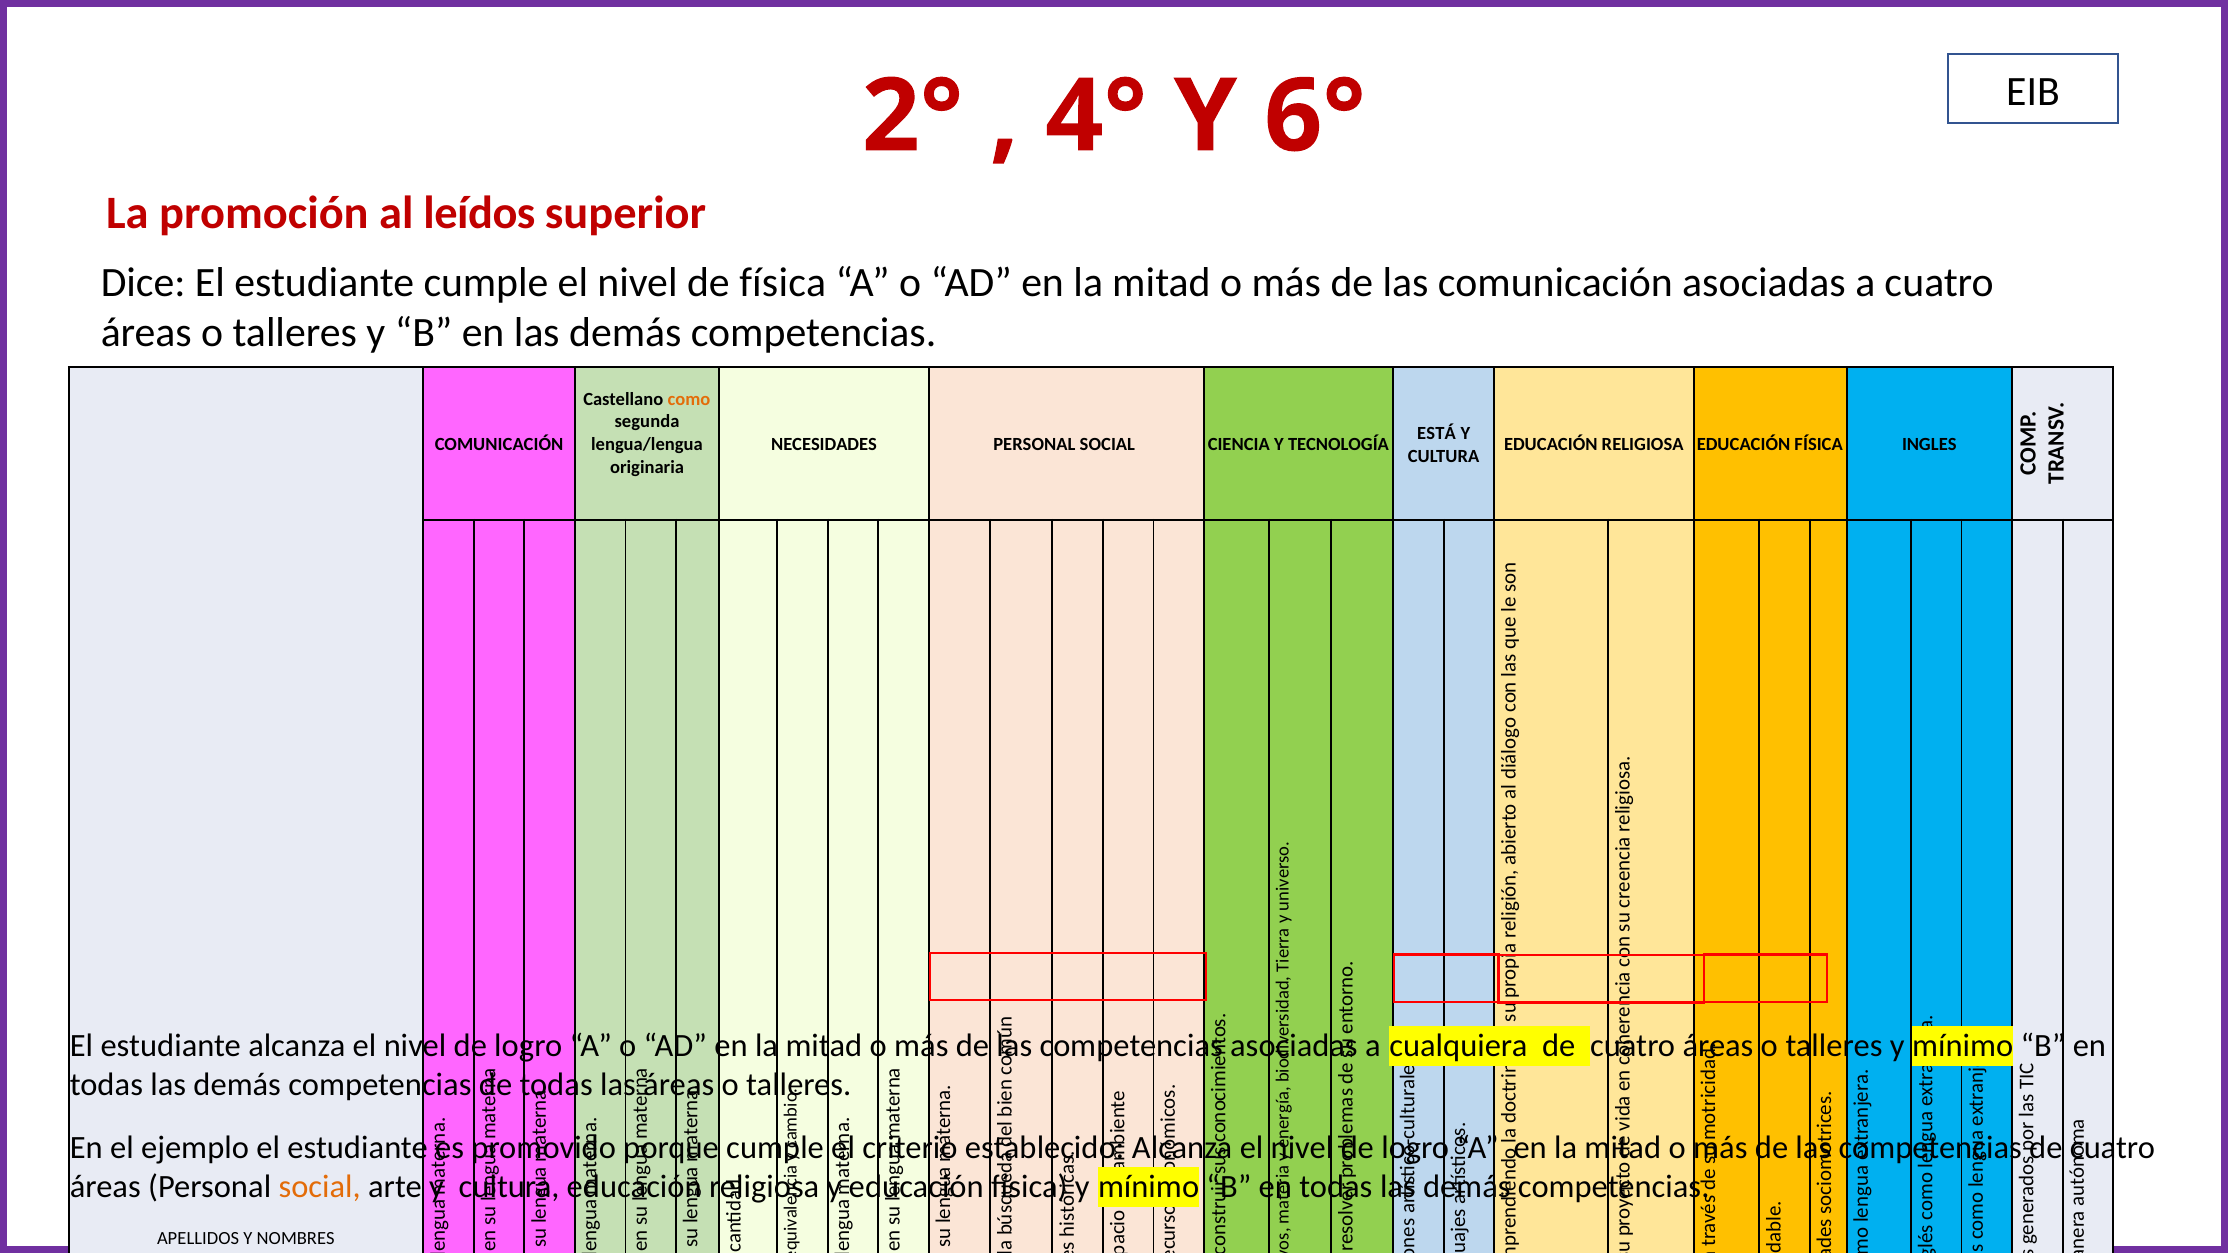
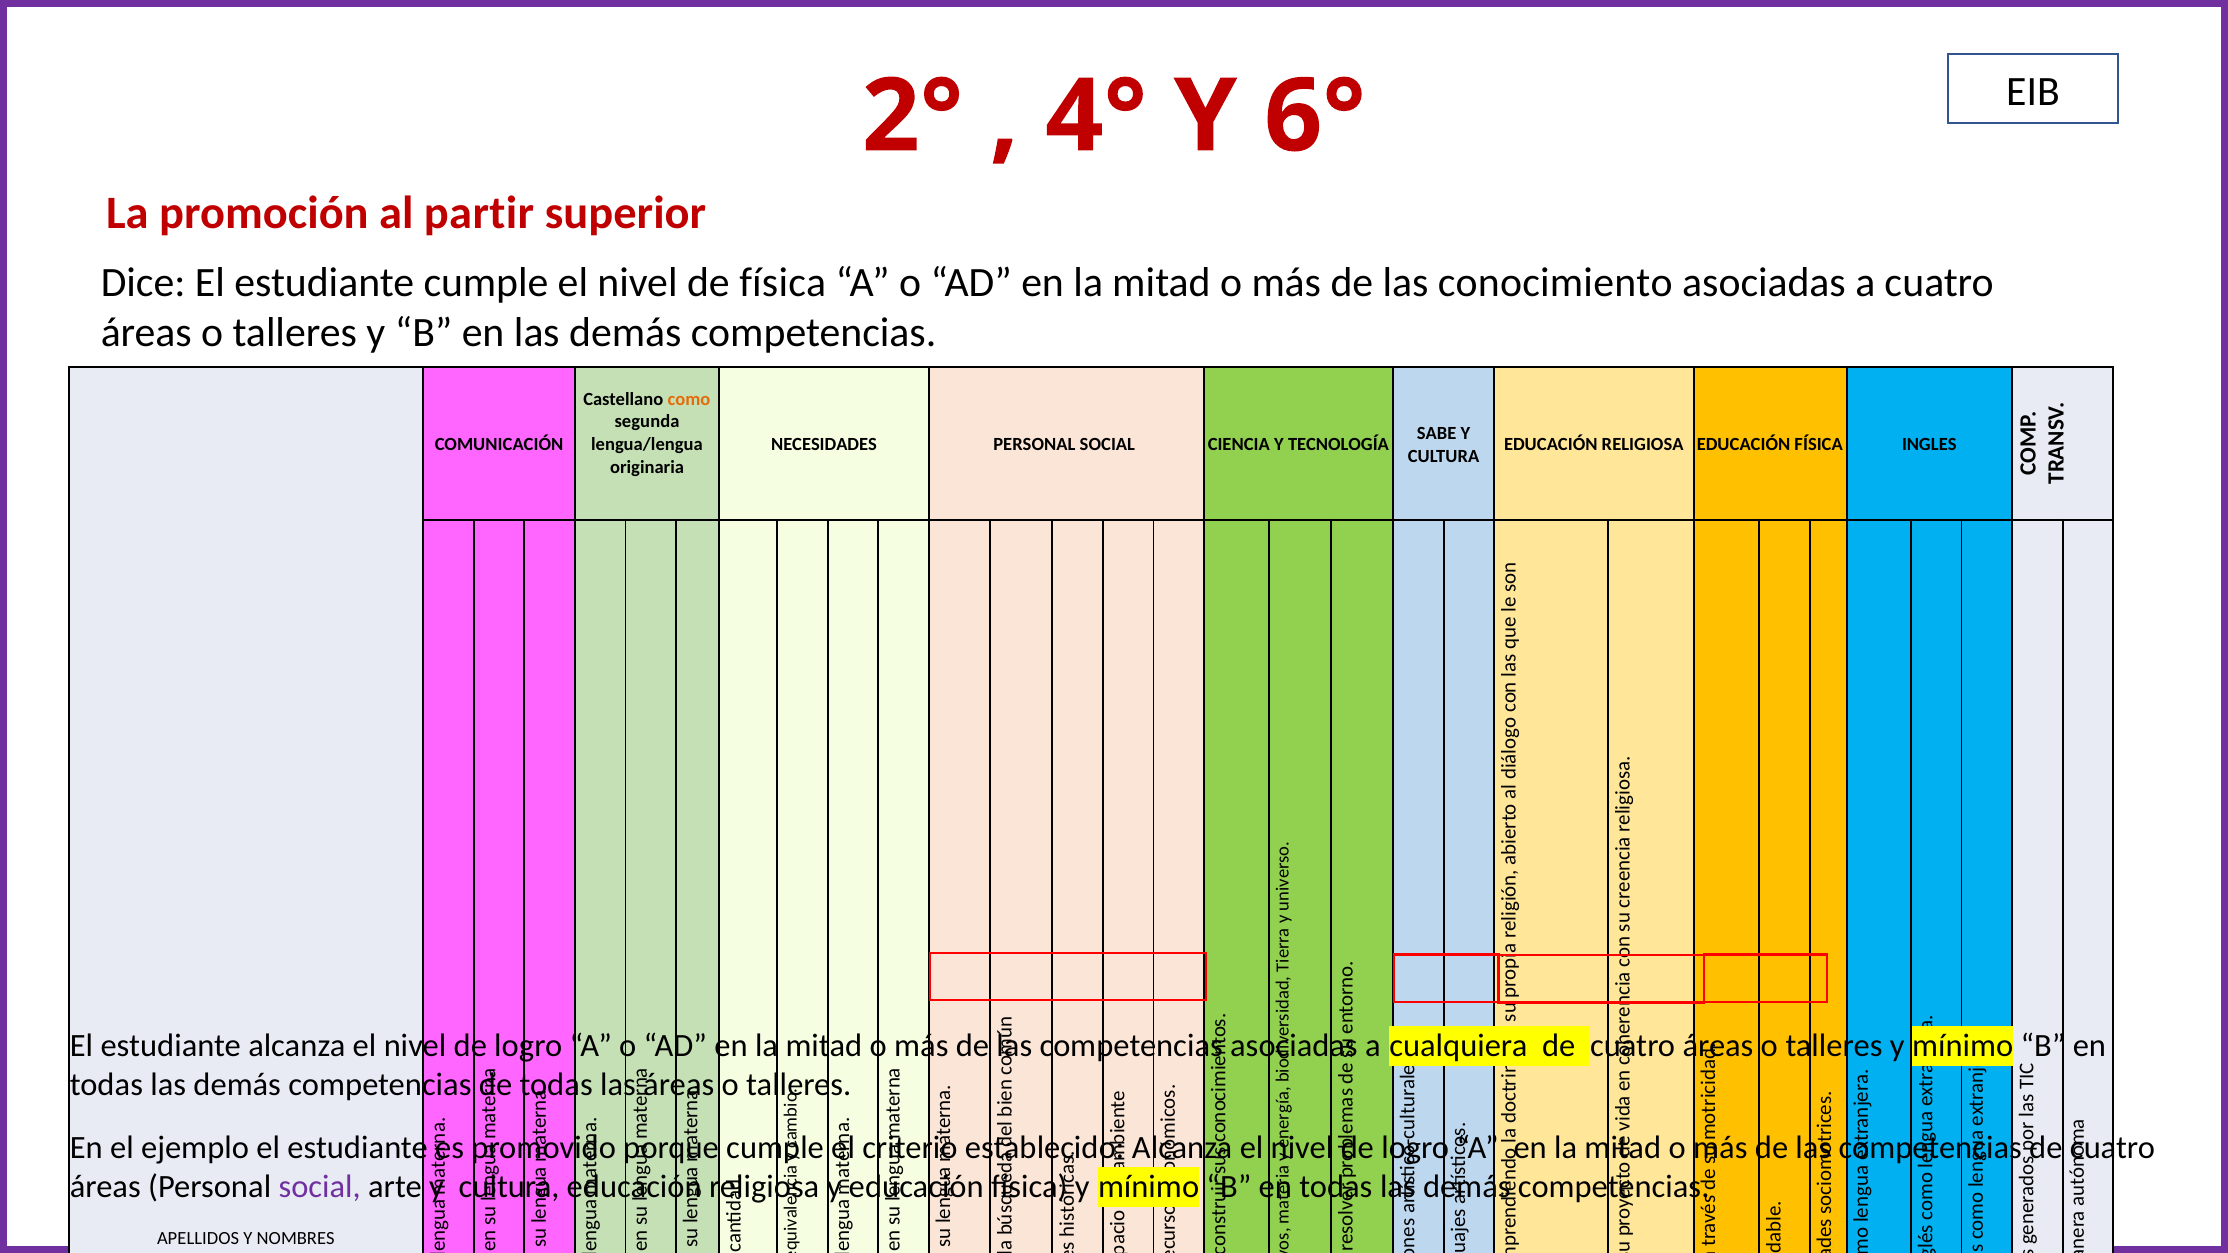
leídos: leídos -> partir
las comunicación: comunicación -> conocimiento
ESTÁ: ESTÁ -> SABE
social at (320, 1187) colour: orange -> purple
